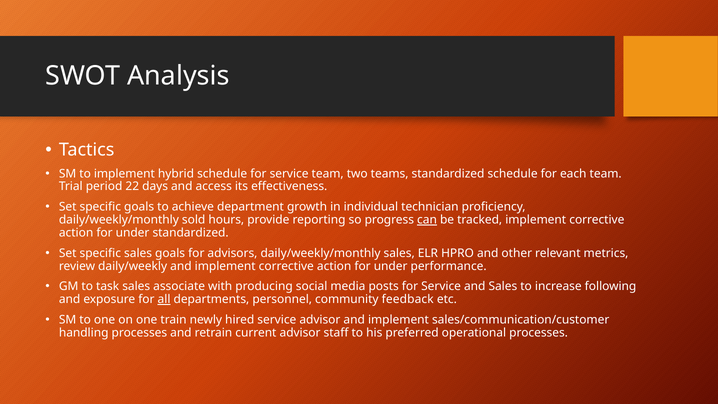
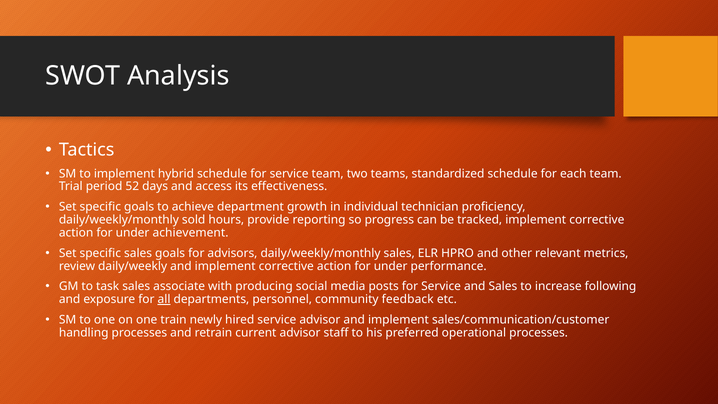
22: 22 -> 52
can underline: present -> none
under standardized: standardized -> achievement
